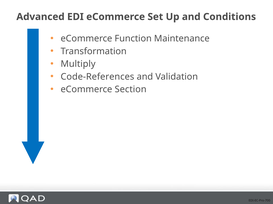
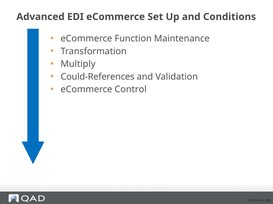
Code-References: Code-References -> Could-References
Section: Section -> Control
